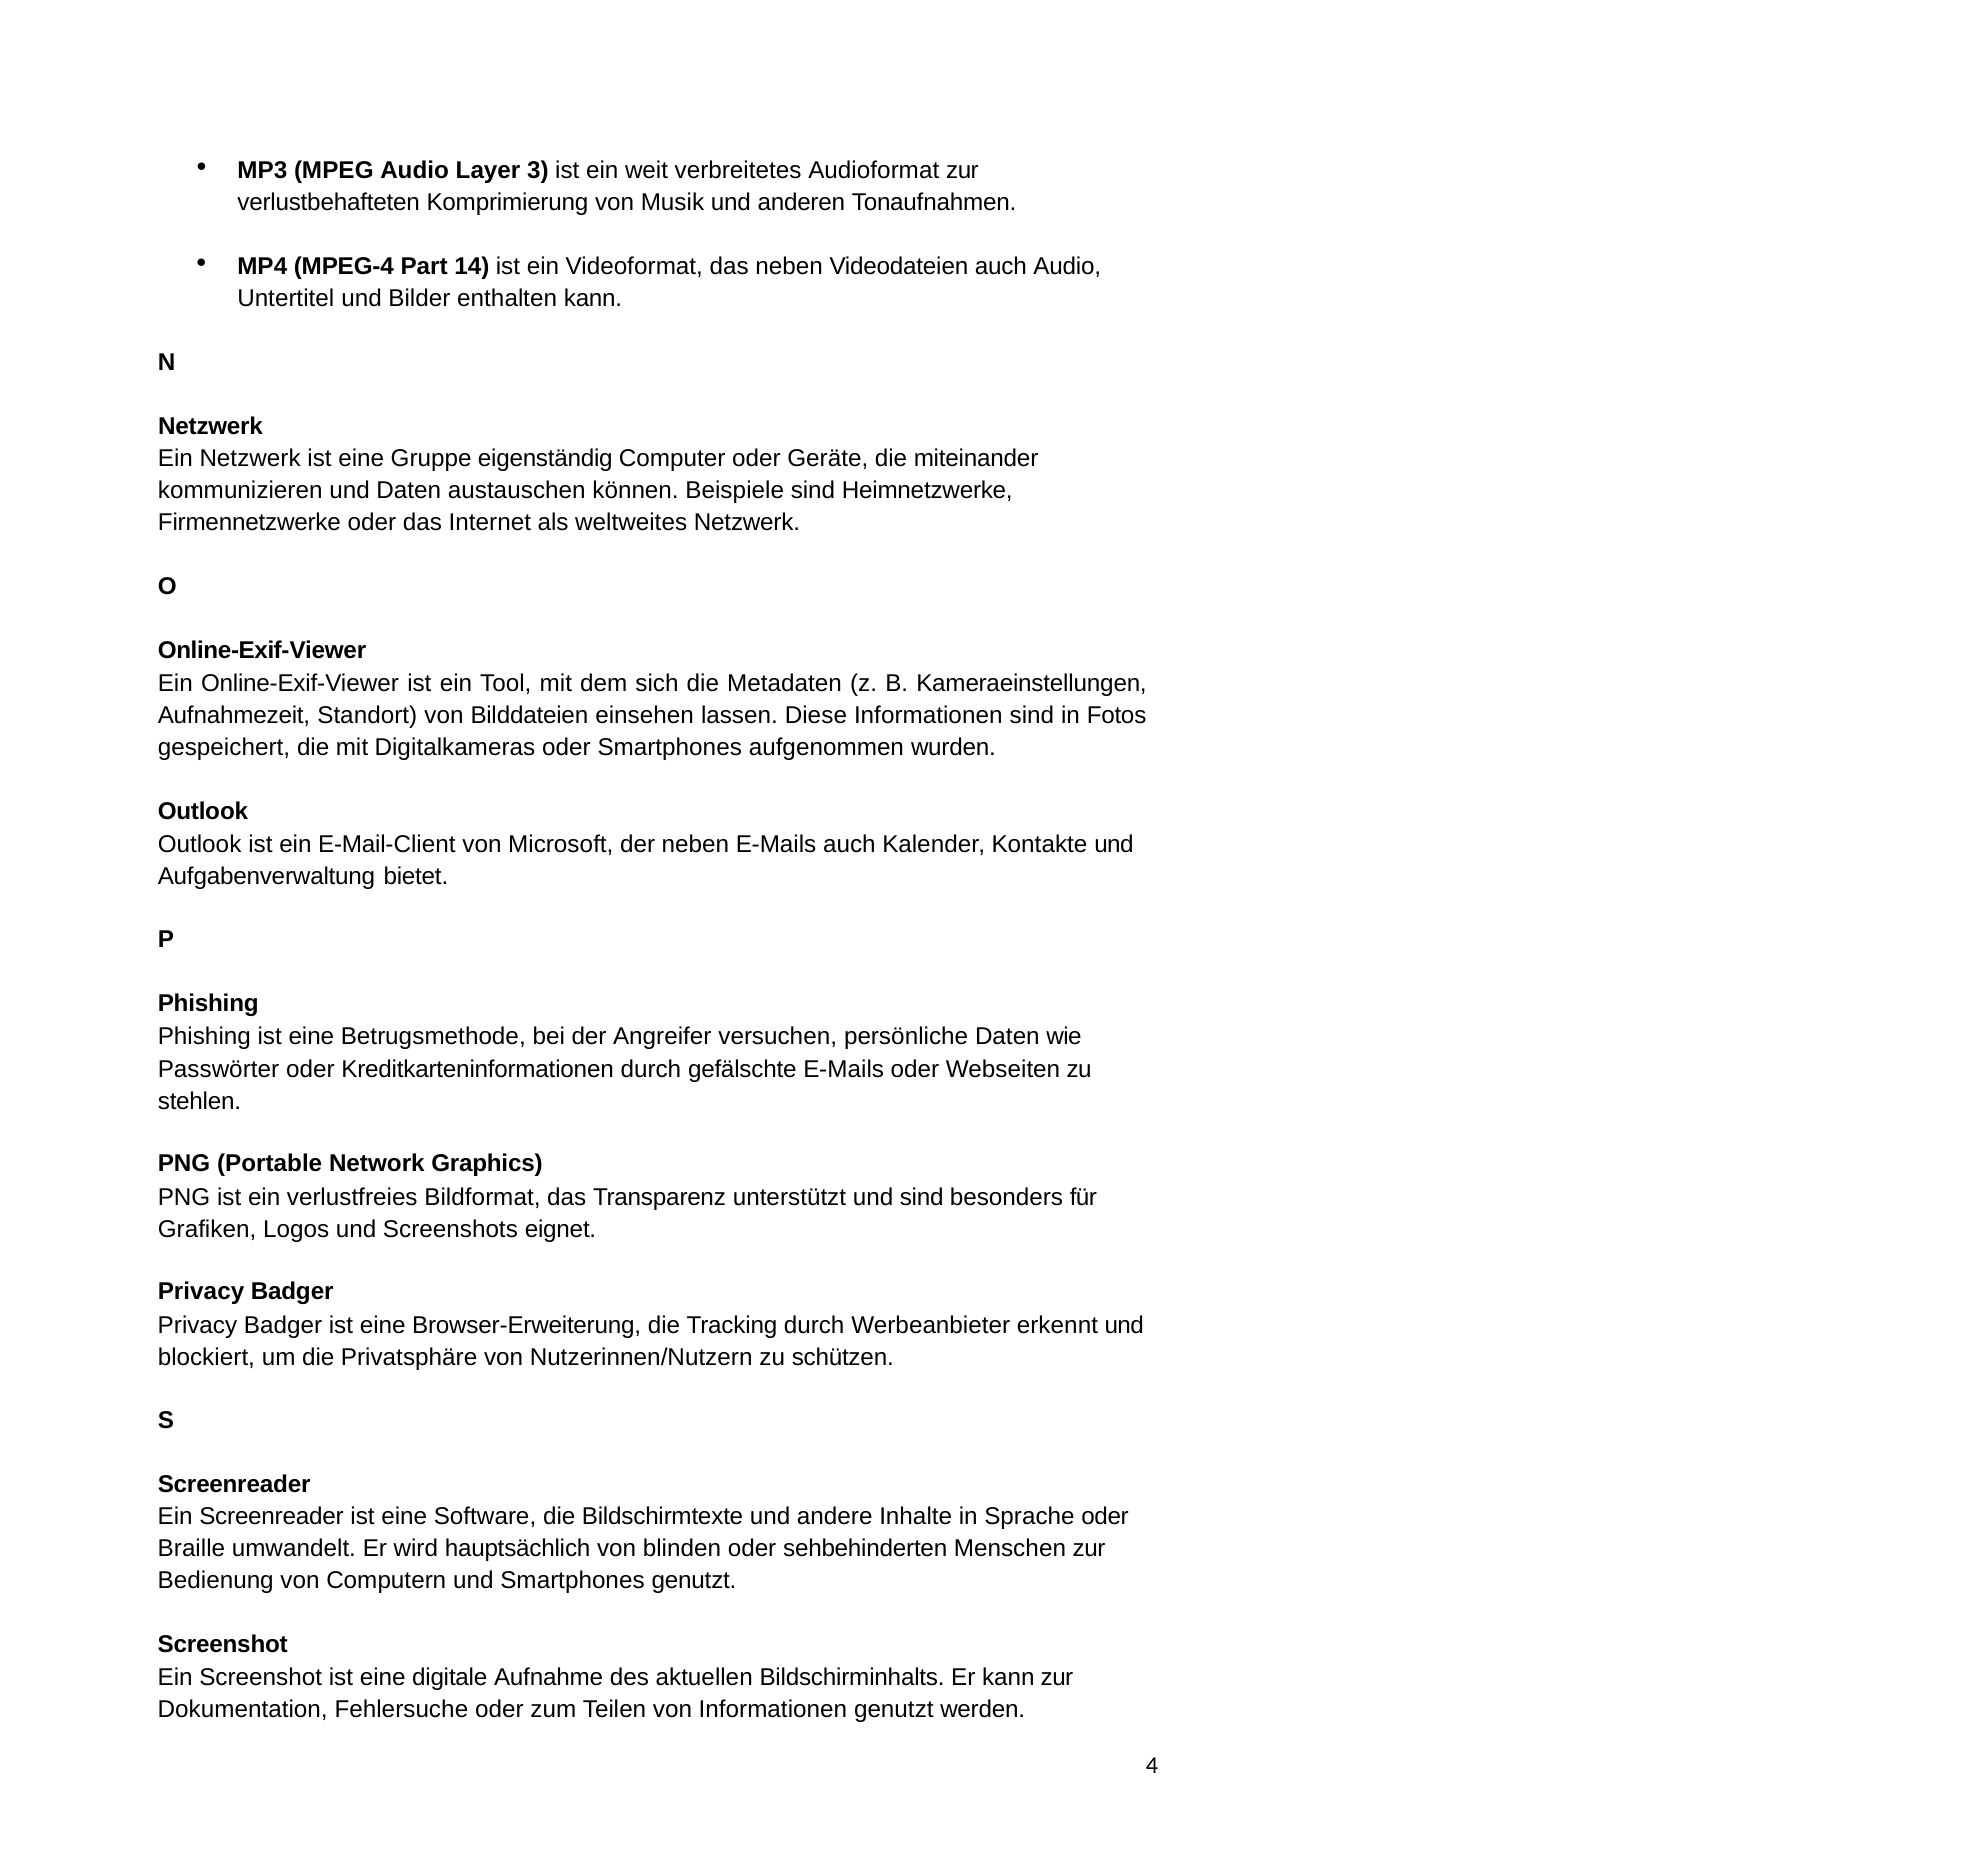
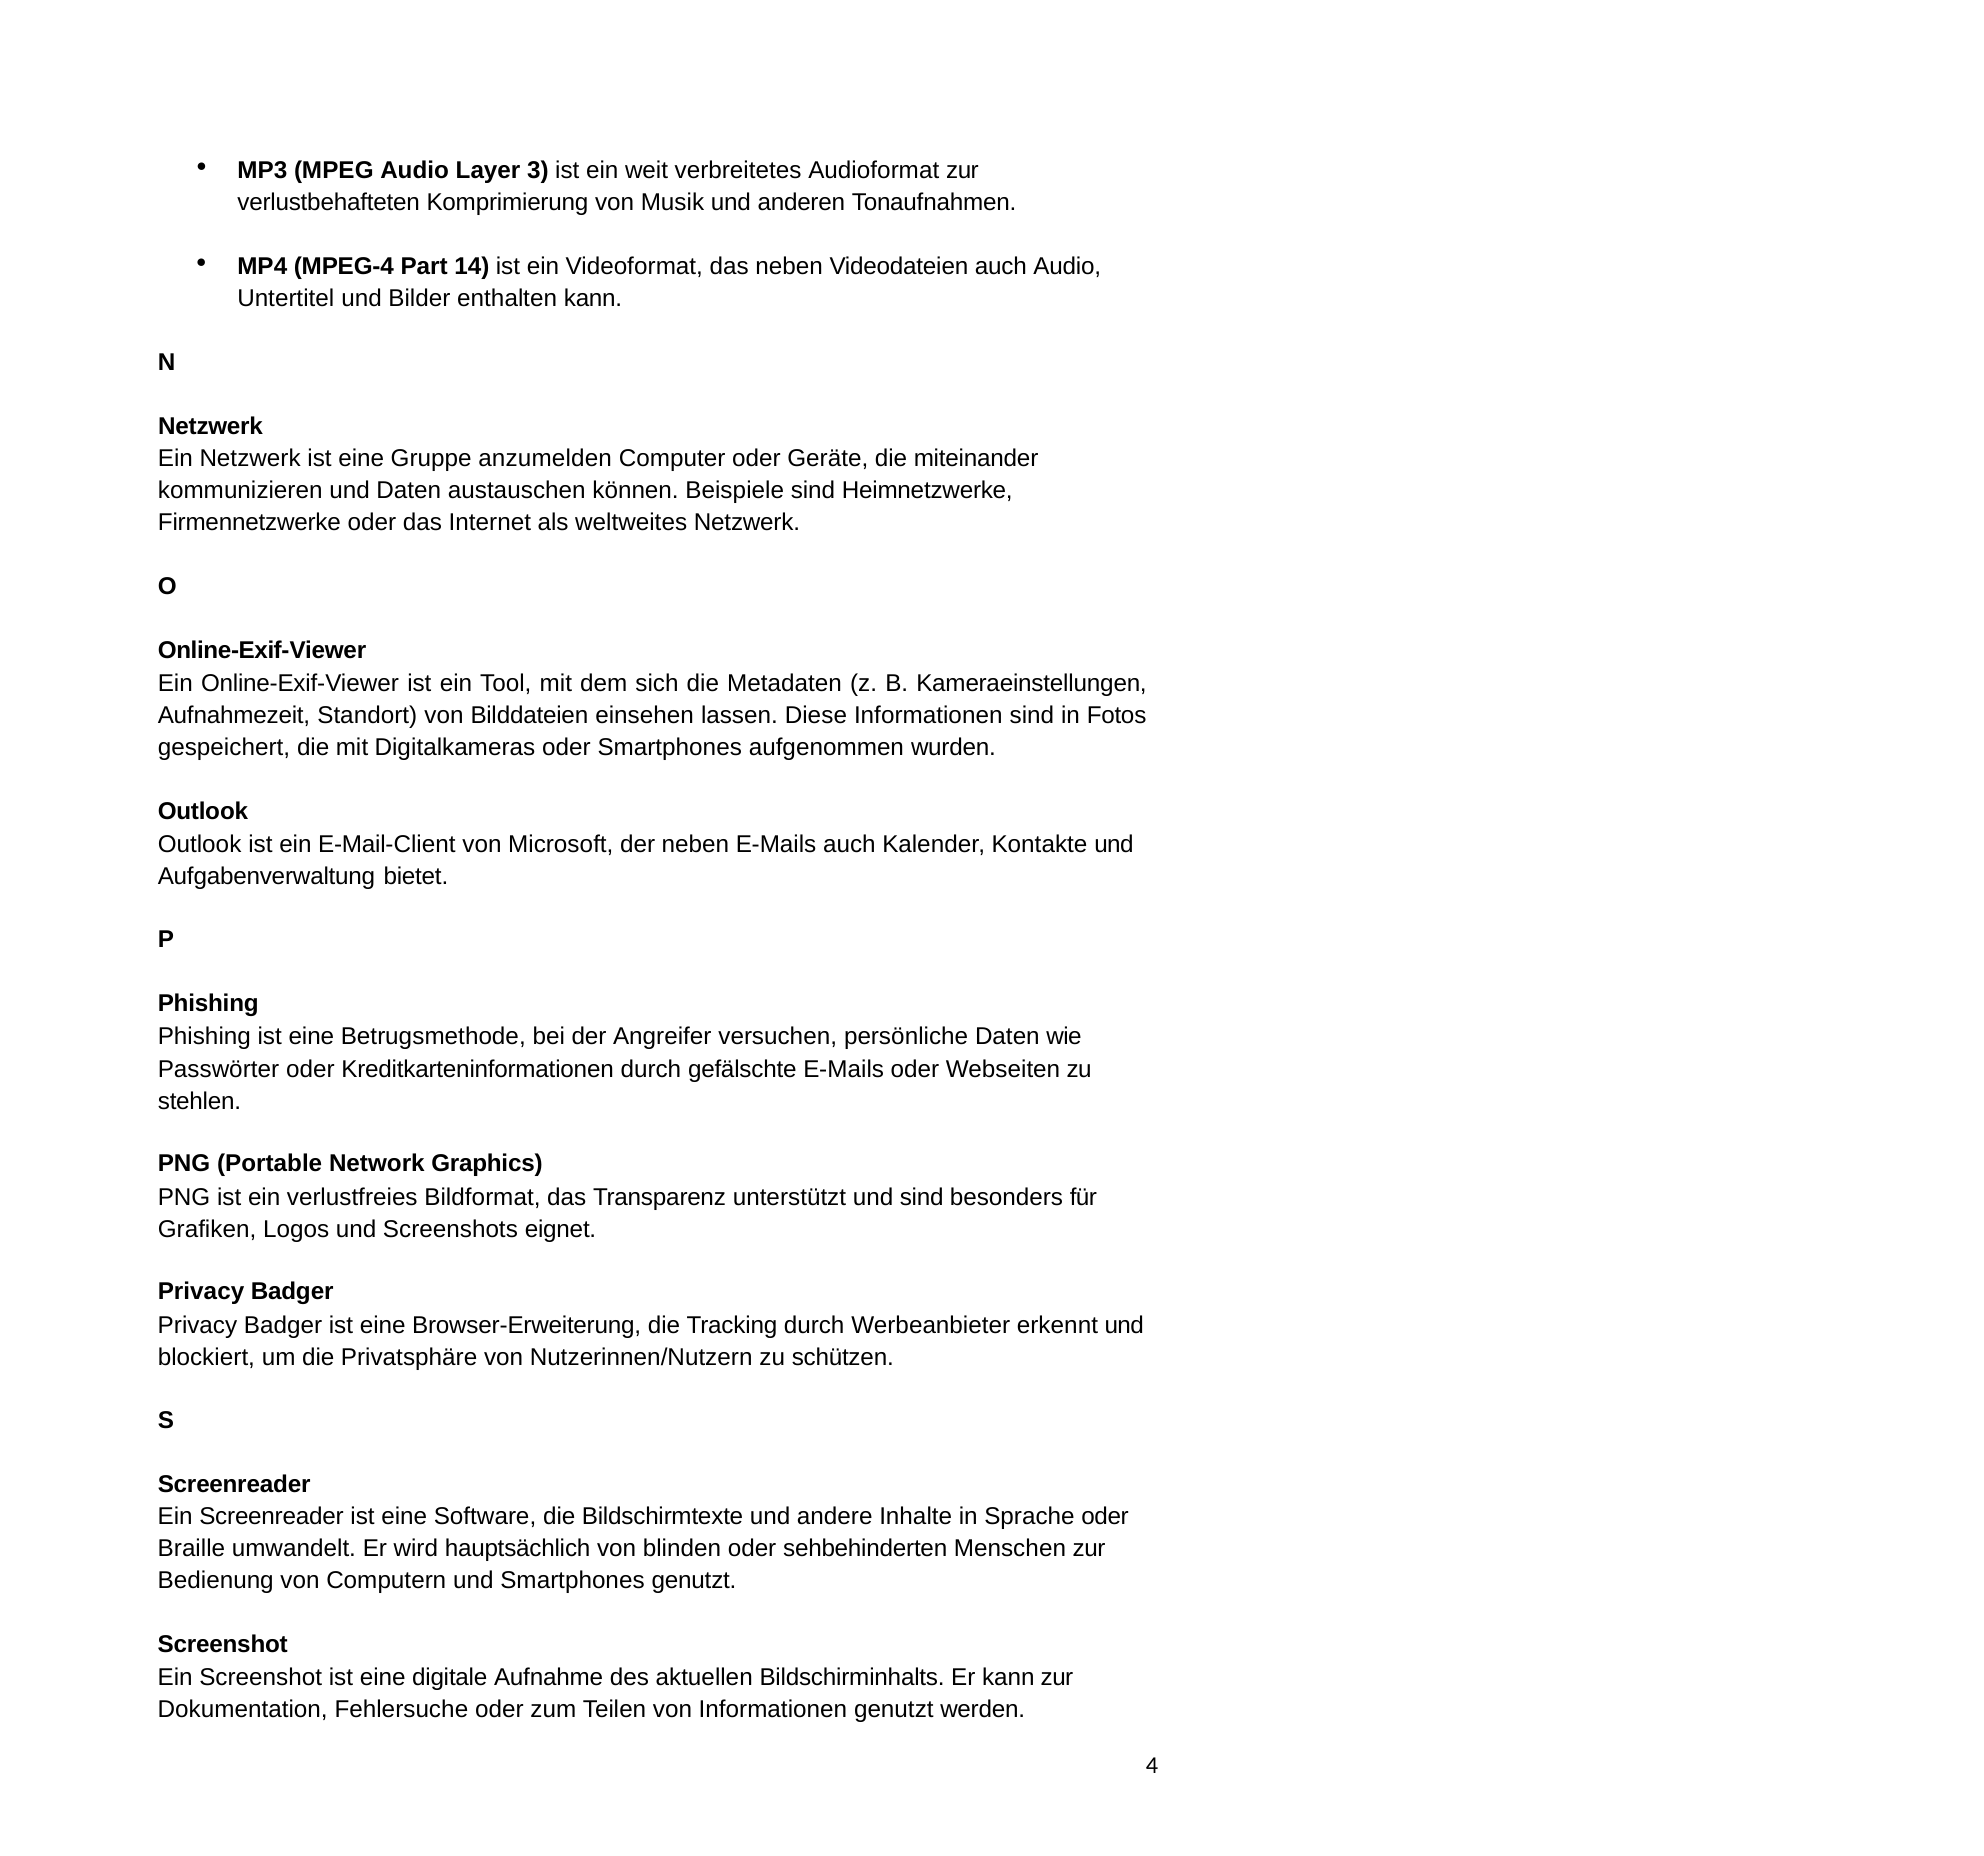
eigenständig: eigenständig -> anzumelden
